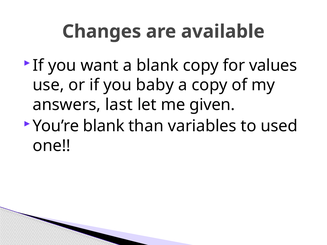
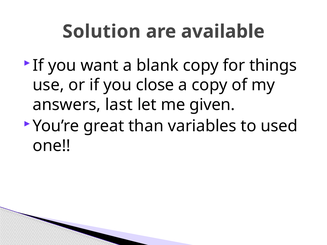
Changes: Changes -> Solution
values: values -> things
baby: baby -> close
You’re blank: blank -> great
